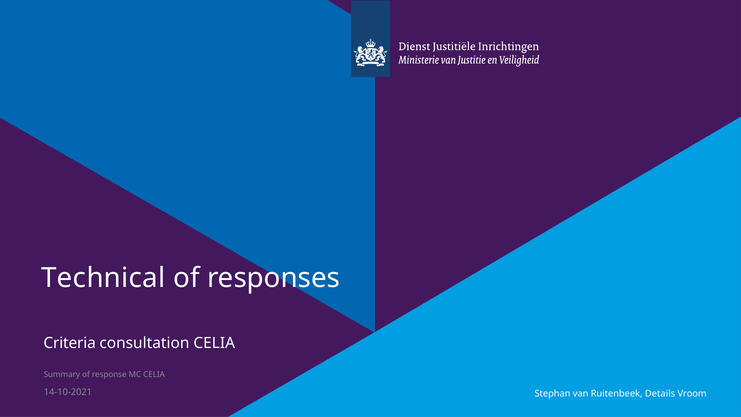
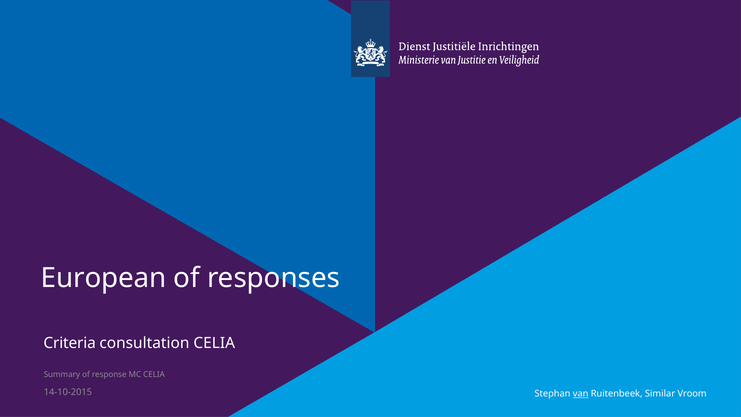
Technical: Technical -> European
14-10-2021: 14-10-2021 -> 14-10-2015
van underline: none -> present
Details: Details -> Similar
